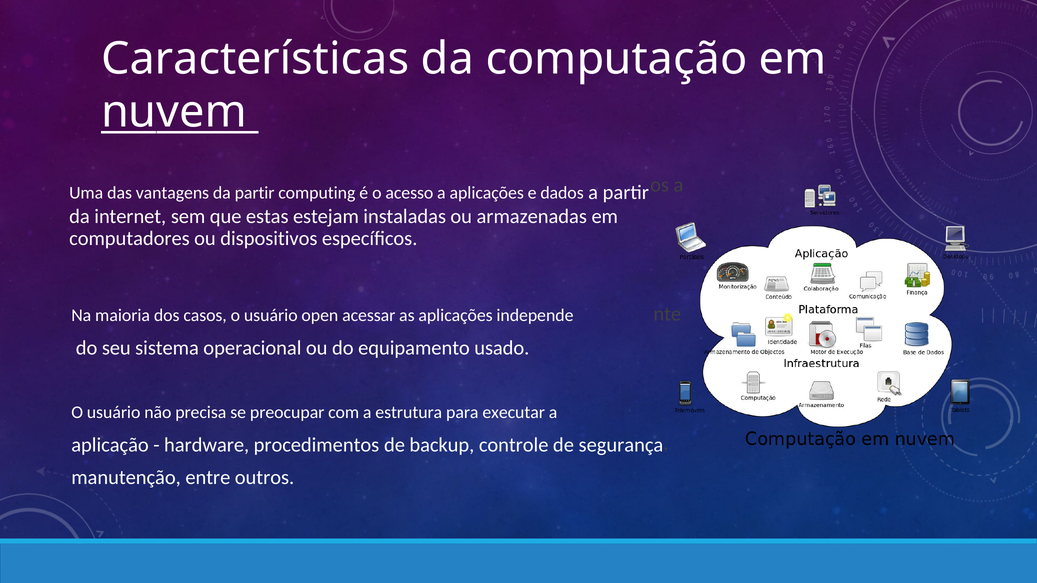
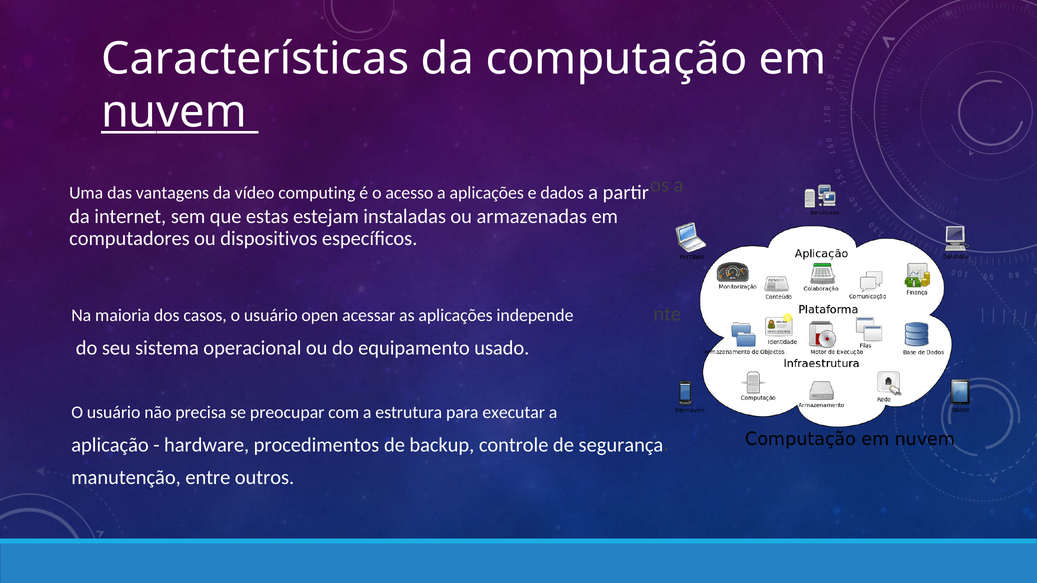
da partir: partir -> vídeo
